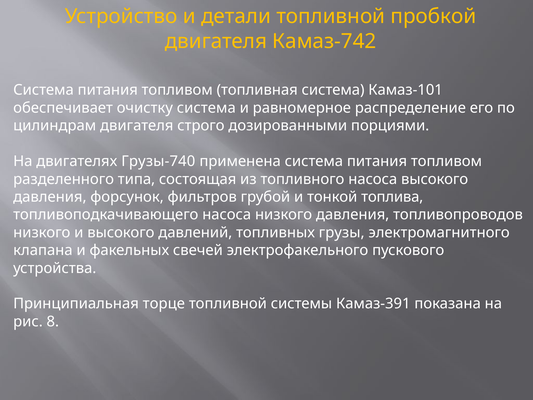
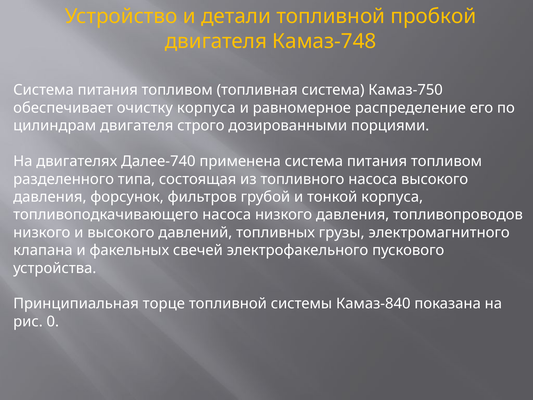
Камаз-742: Камаз-742 -> Камаз-748
Камаз-101: Камаз-101 -> Камаз-750
очистку система: система -> корпуса
Грузы-740: Грузы-740 -> Далее-740
тонкой топлива: топлива -> корпуса
Камаз-391: Камаз-391 -> Камаз-840
8: 8 -> 0
